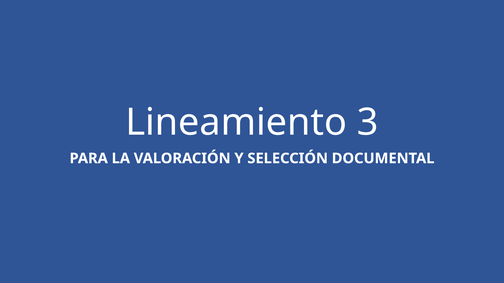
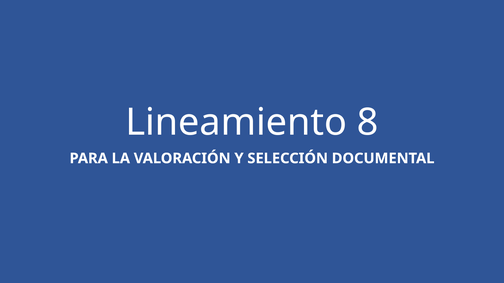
3: 3 -> 8
